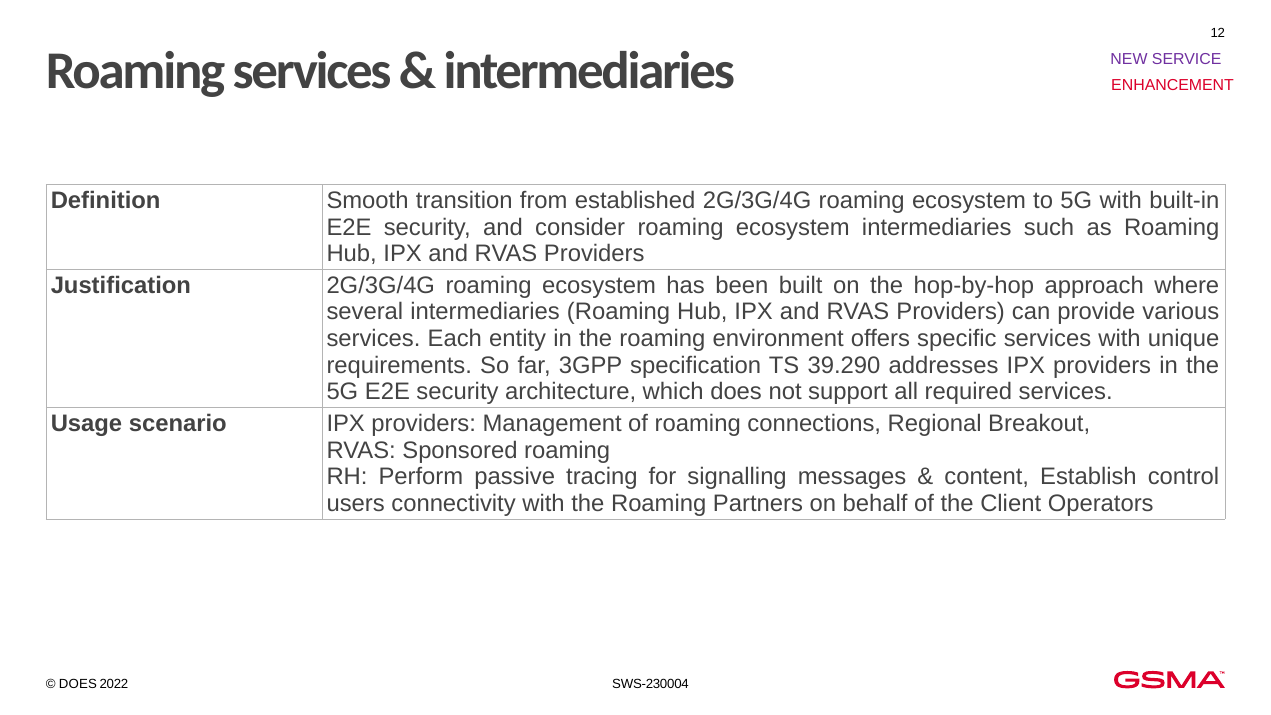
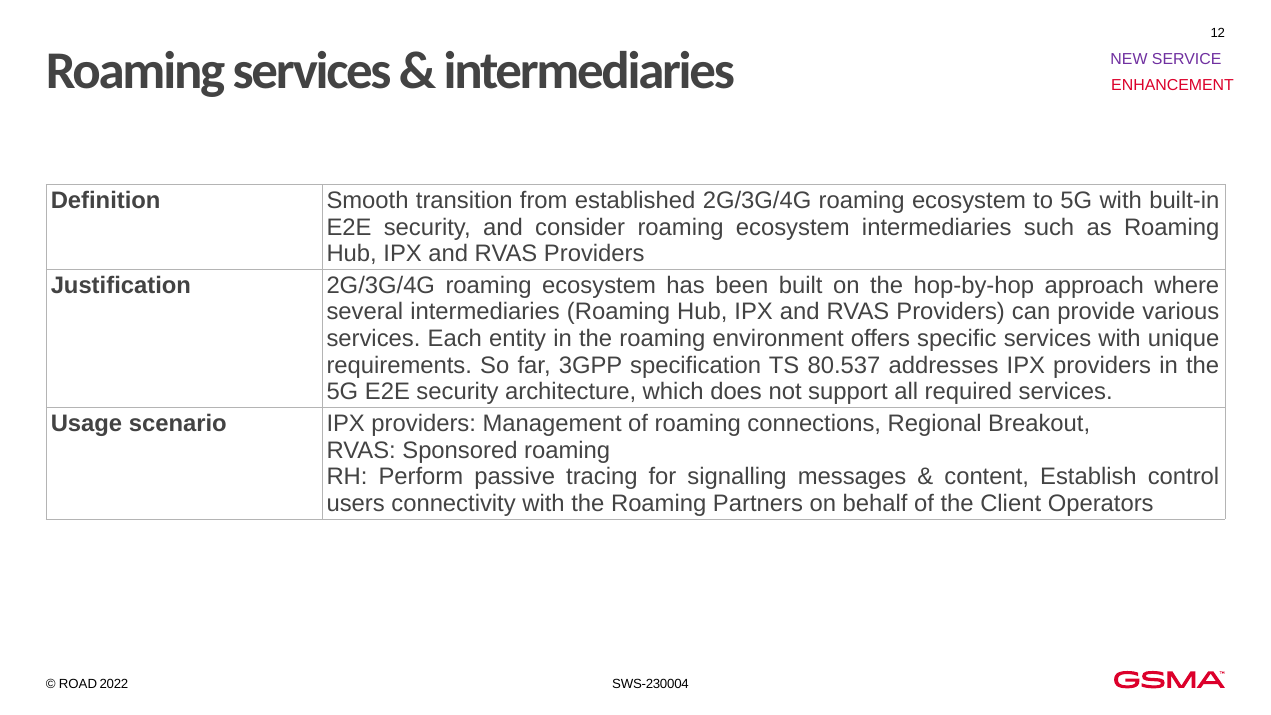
39.290: 39.290 -> 80.537
DOES at (78, 684): DOES -> ROAD
